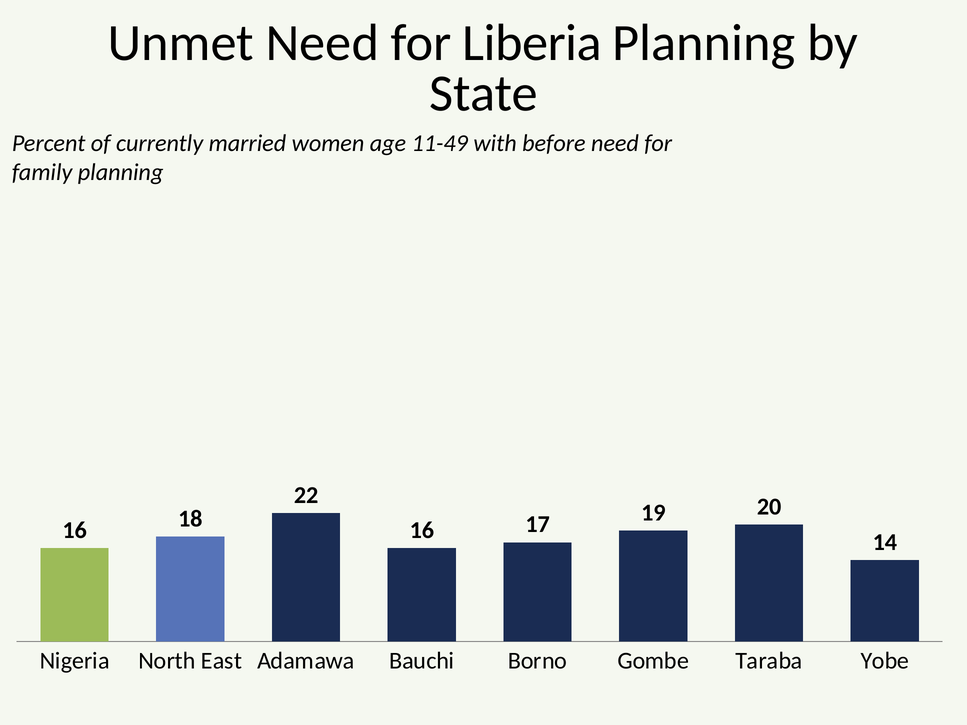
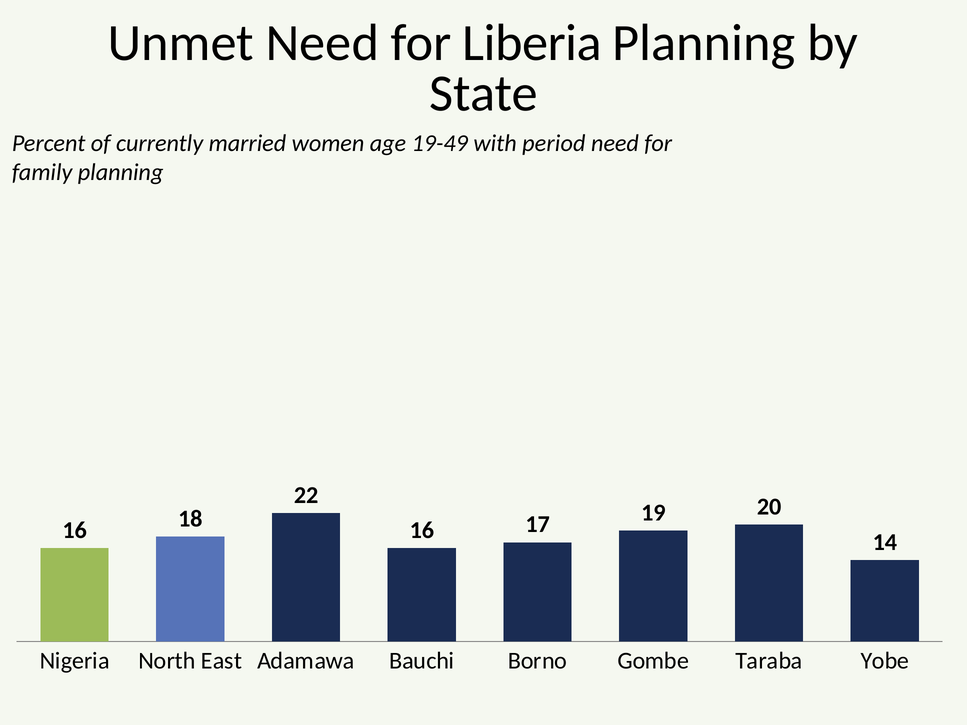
11-49: 11-49 -> 19-49
before: before -> period
